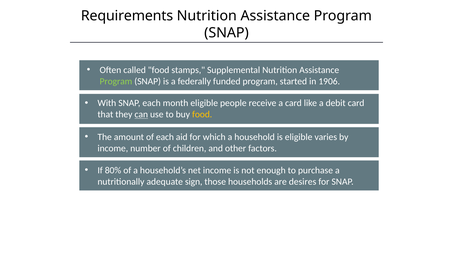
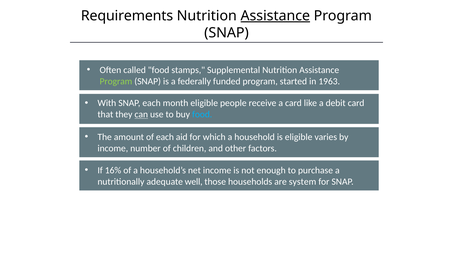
Assistance at (275, 16) underline: none -> present
1906: 1906 -> 1963
food at (202, 114) colour: yellow -> light blue
80%: 80% -> 16%
sign: sign -> well
desires: desires -> system
